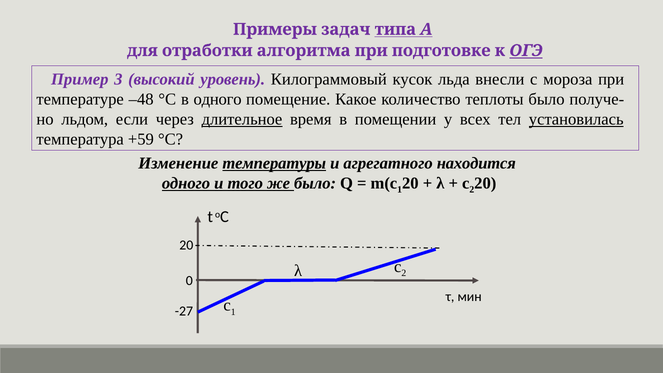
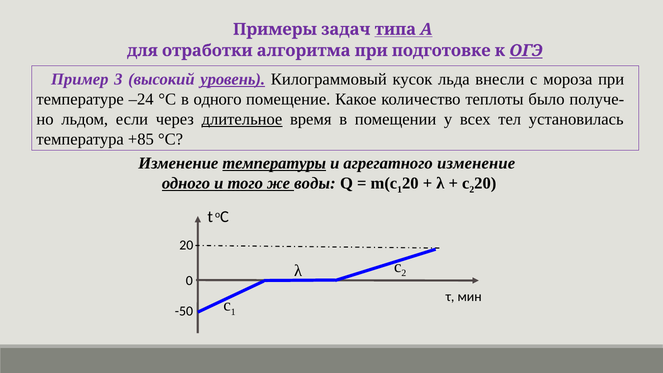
уровень underline: none -> present
–48: –48 -> –24
установилась underline: present -> none
+59: +59 -> +85
агрегатного находится: находится -> изменение
же было: было -> воды
-27: -27 -> -50
